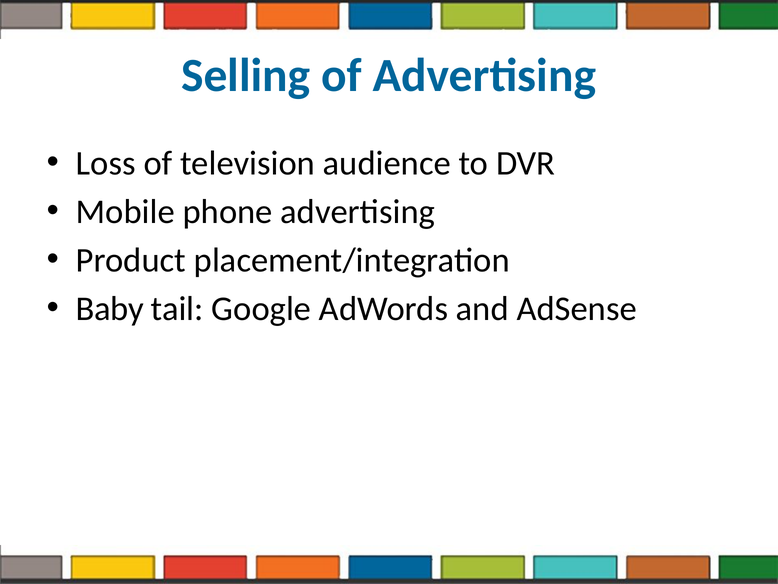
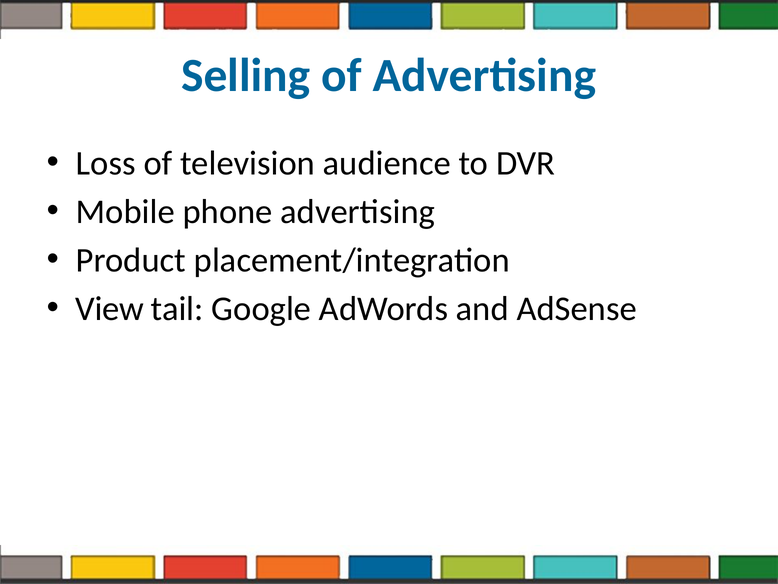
Baby: Baby -> View
